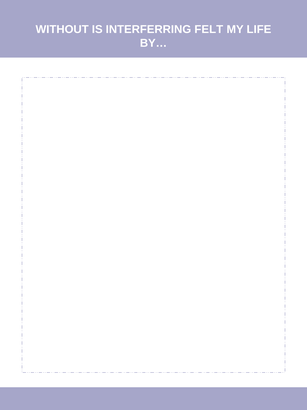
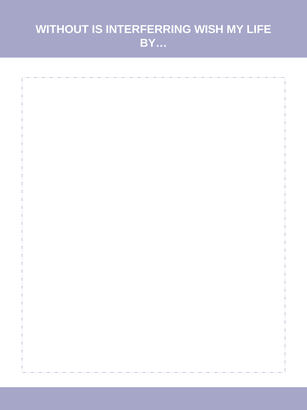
FELT: FELT -> WISH
